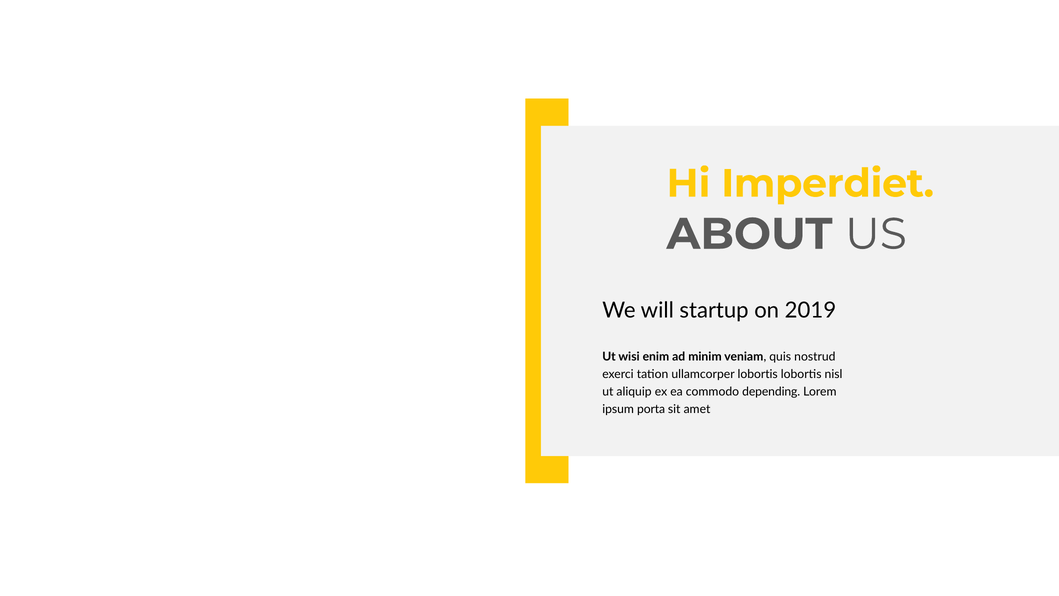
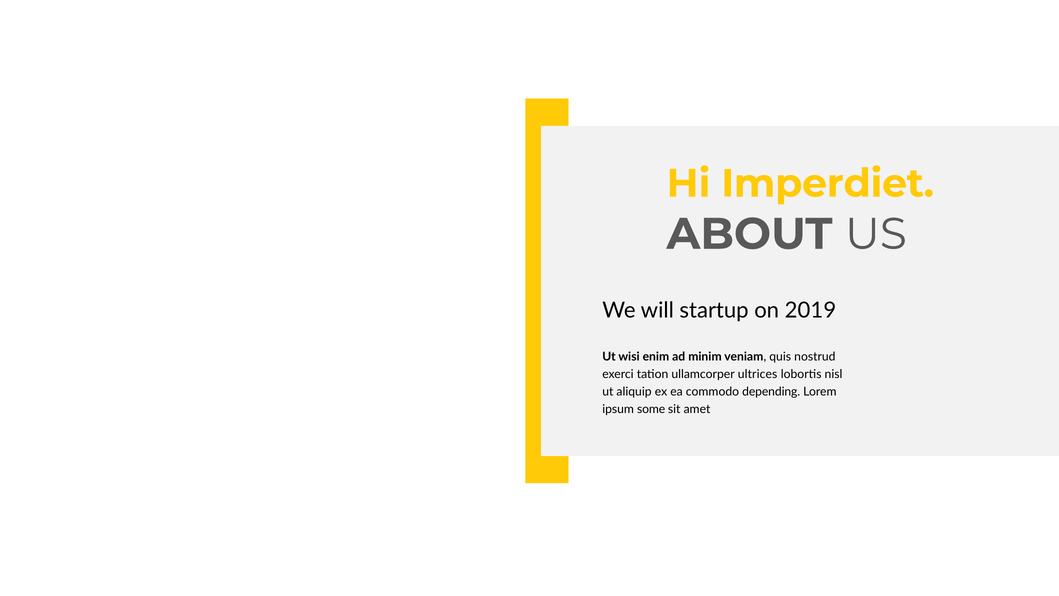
ullamcorper lobortis: lobortis -> ultrices
porta: porta -> some
